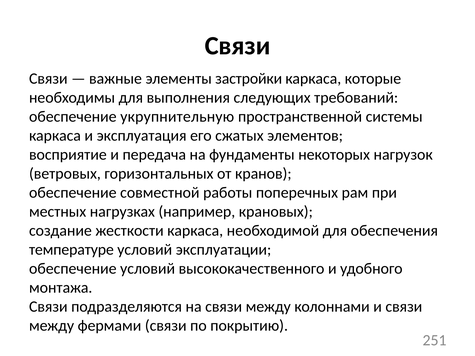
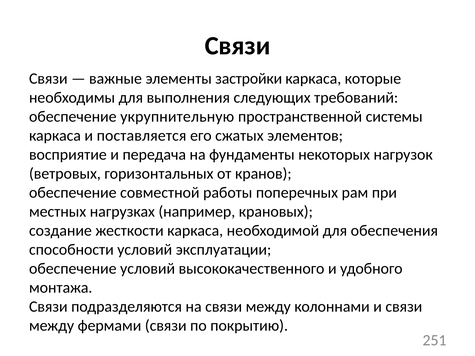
эксплуатация: эксплуатация -> поставляется
температуре: температуре -> способности
